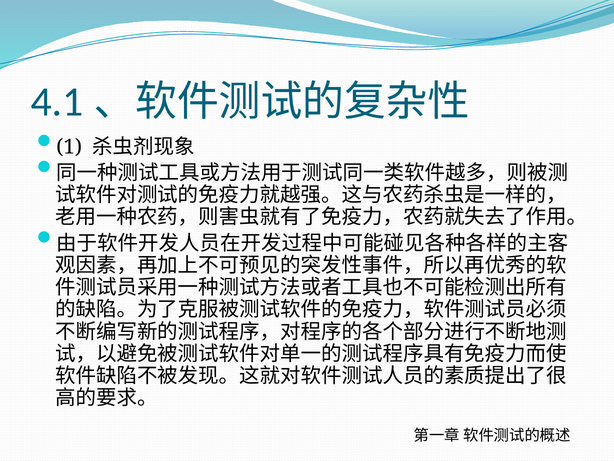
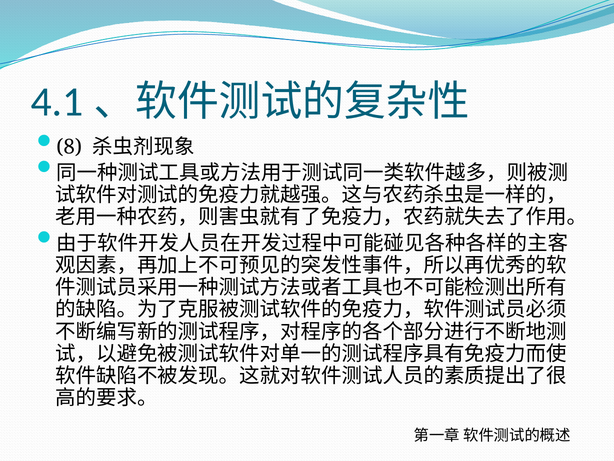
1: 1 -> 8
